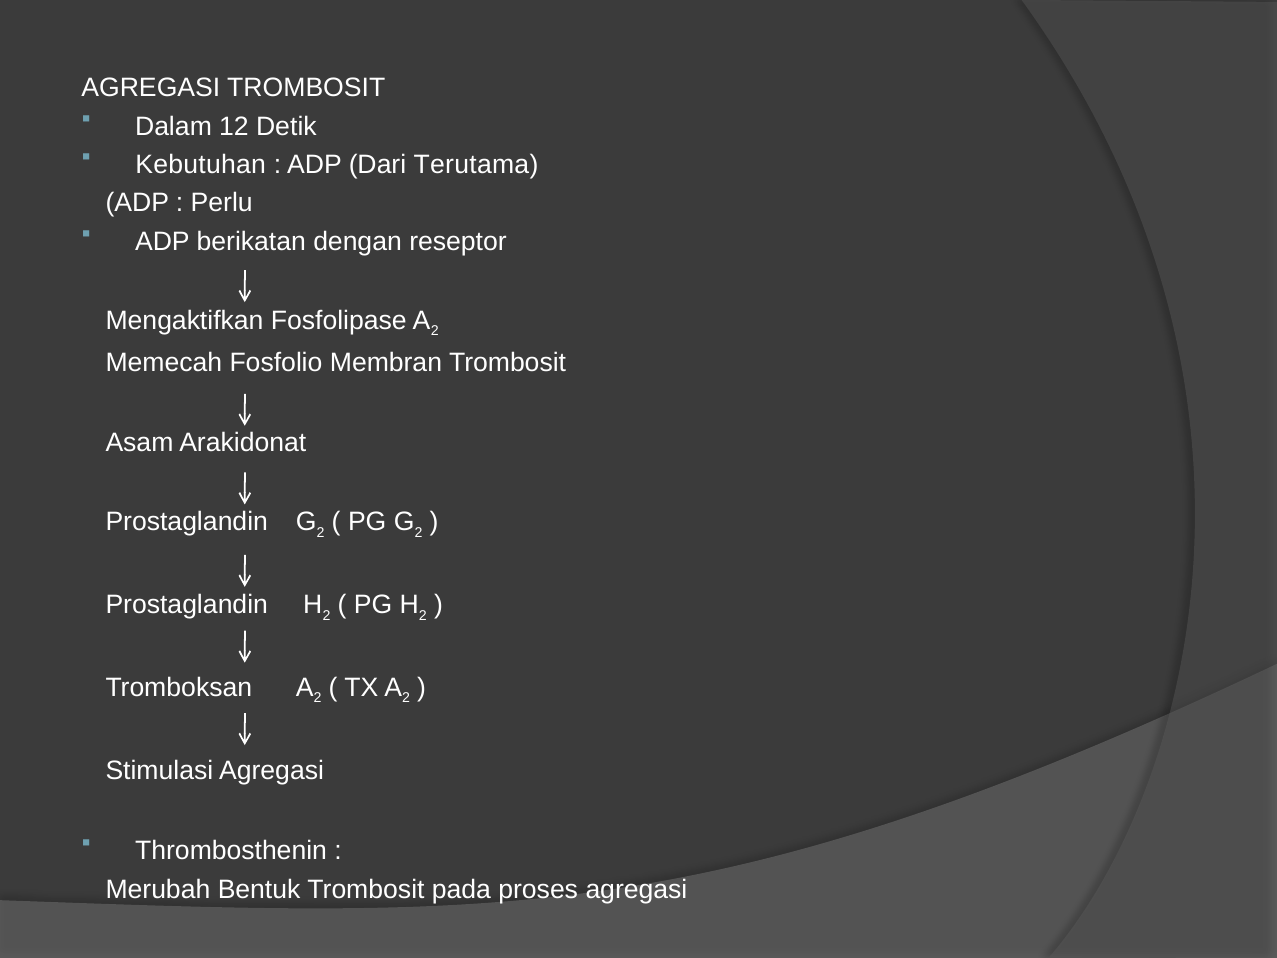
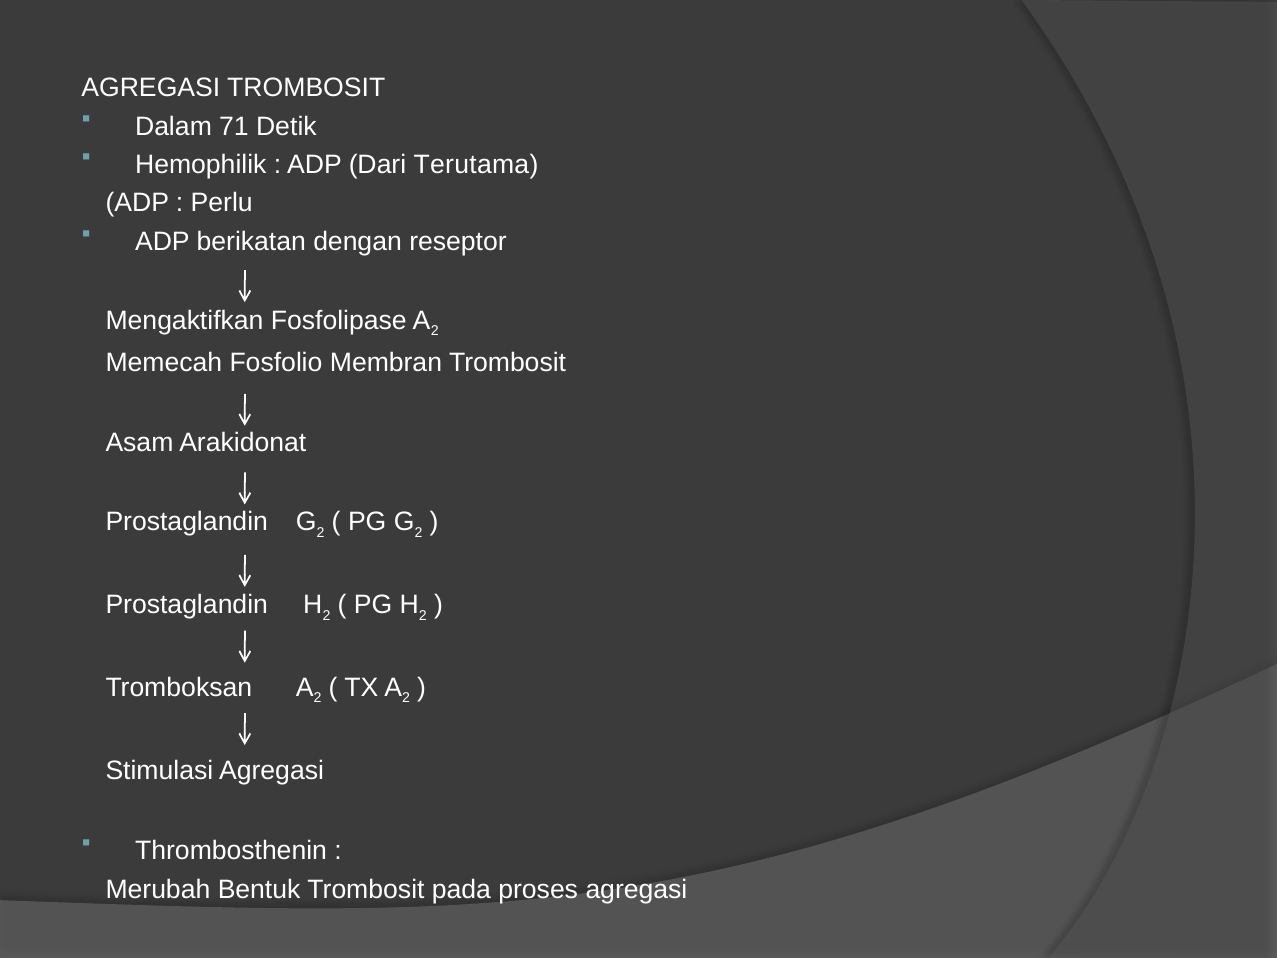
12: 12 -> 71
Kebutuhan: Kebutuhan -> Hemophilik
